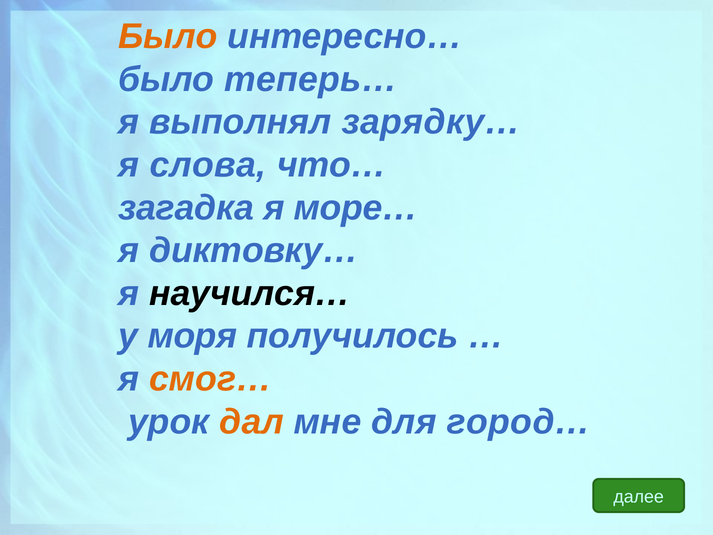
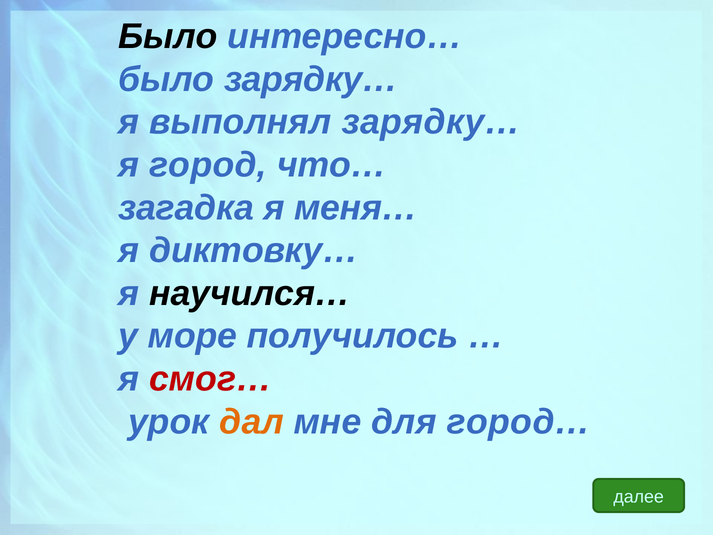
Было at (168, 37) colour: orange -> black
было теперь…: теперь… -> зарядку…
слова: слова -> город
море…: море… -> меня…
моря: моря -> море
смог… colour: orange -> red
